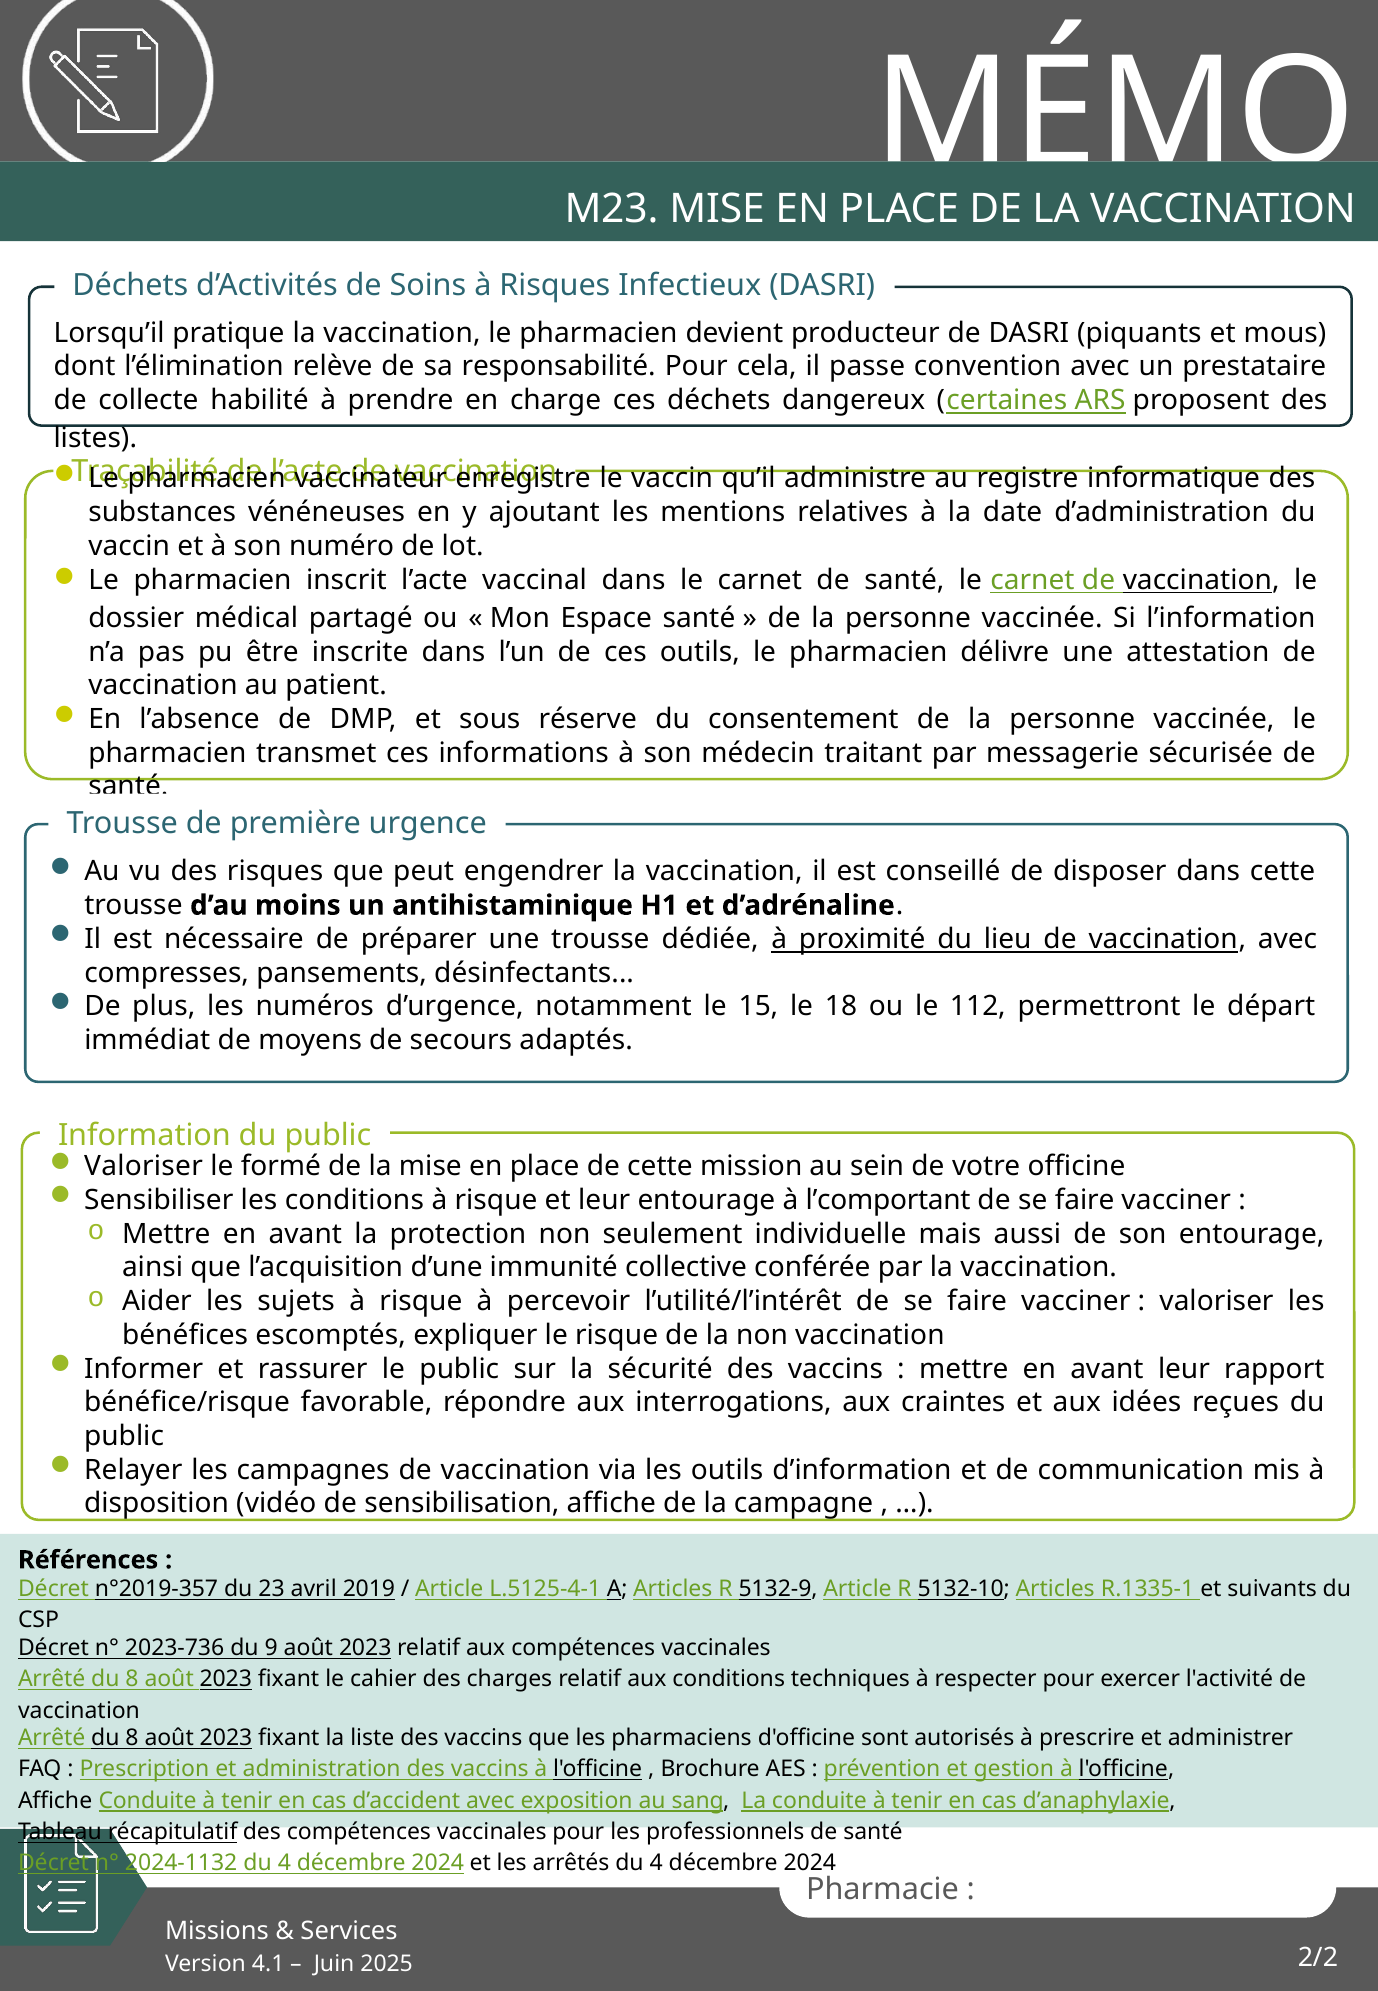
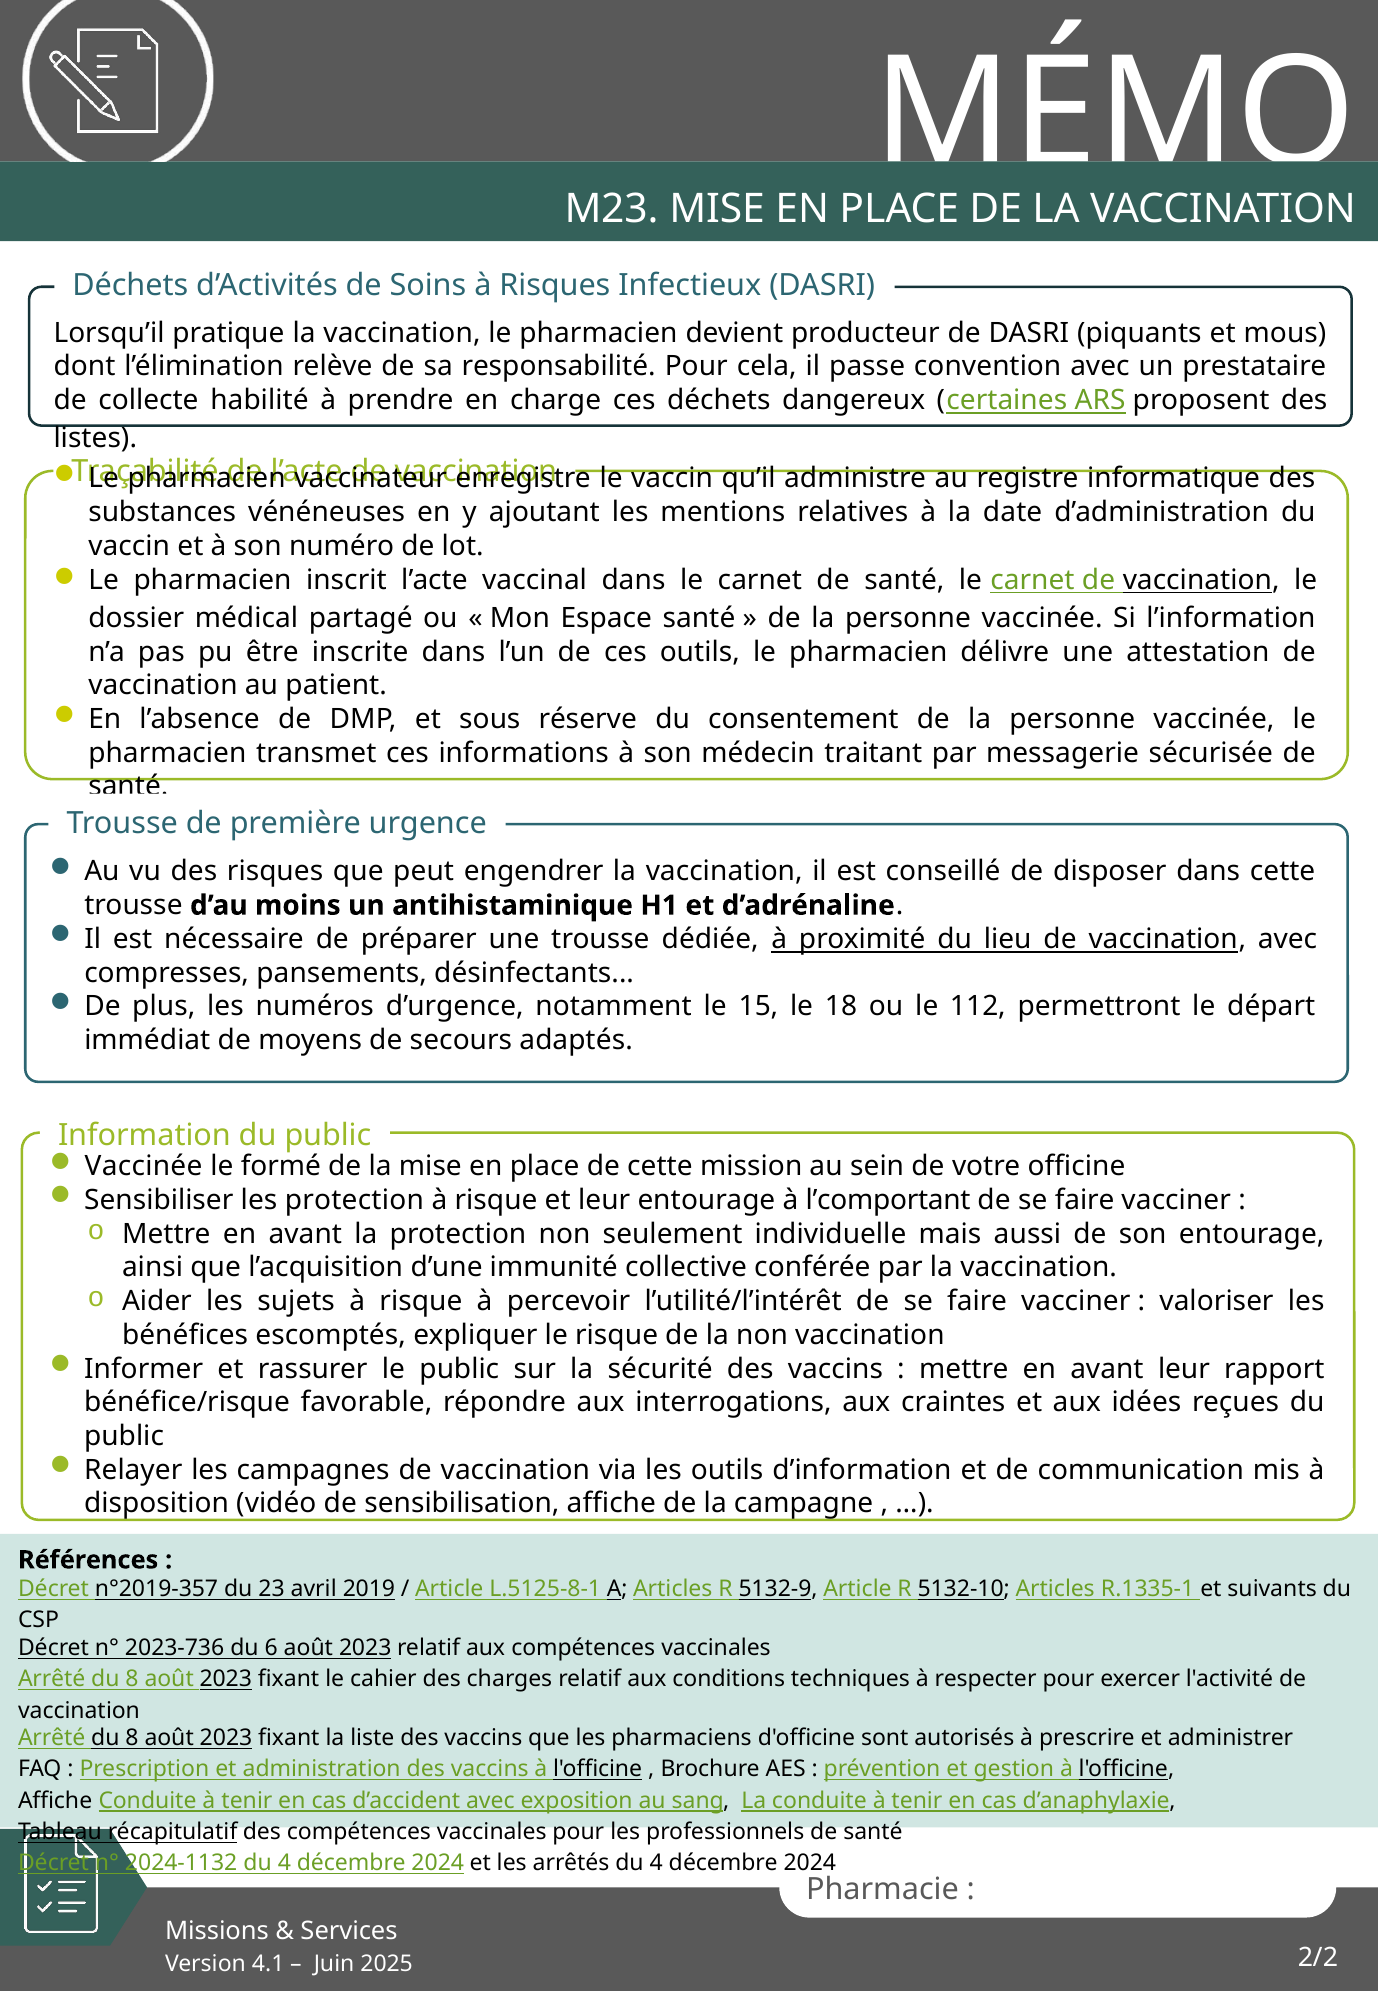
Valoriser at (144, 1166): Valoriser -> Vaccinée
les conditions: conditions -> protection
L.5125-4-1: L.5125-4-1 -> L.5125-8-1
9: 9 -> 6
